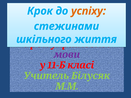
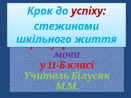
успіху colour: orange -> red
